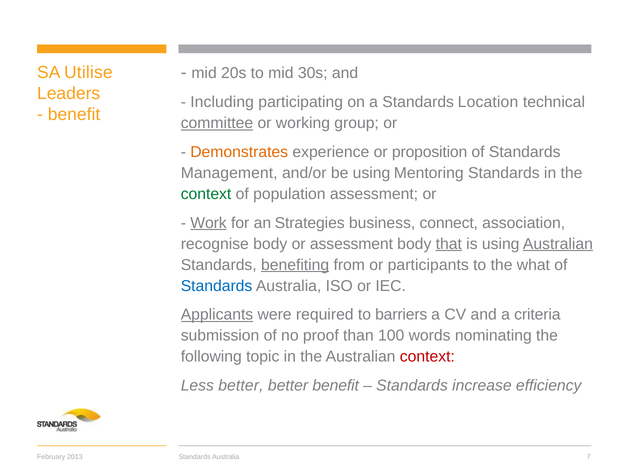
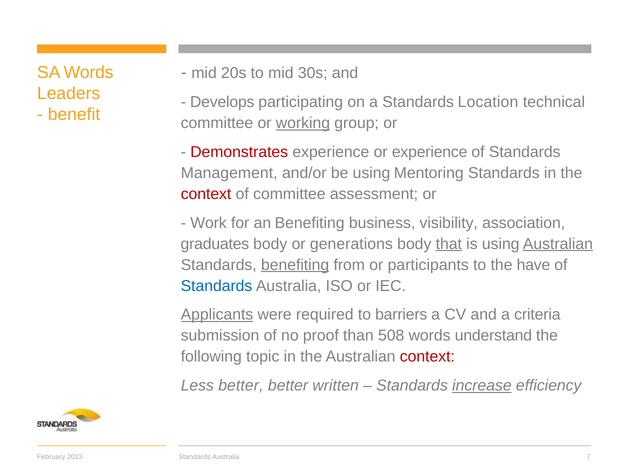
SA Utilise: Utilise -> Words
Including: Including -> Develops
committee at (217, 123) underline: present -> none
working underline: none -> present
Demonstrates colour: orange -> red
or proposition: proposition -> experience
context at (206, 194) colour: green -> red
of population: population -> committee
Work underline: present -> none
an Strategies: Strategies -> Benefiting
connect: connect -> visibility
recognise: recognise -> graduates
or assessment: assessment -> generations
what: what -> have
100: 100 -> 508
nominating: nominating -> understand
better benefit: benefit -> written
increase underline: none -> present
